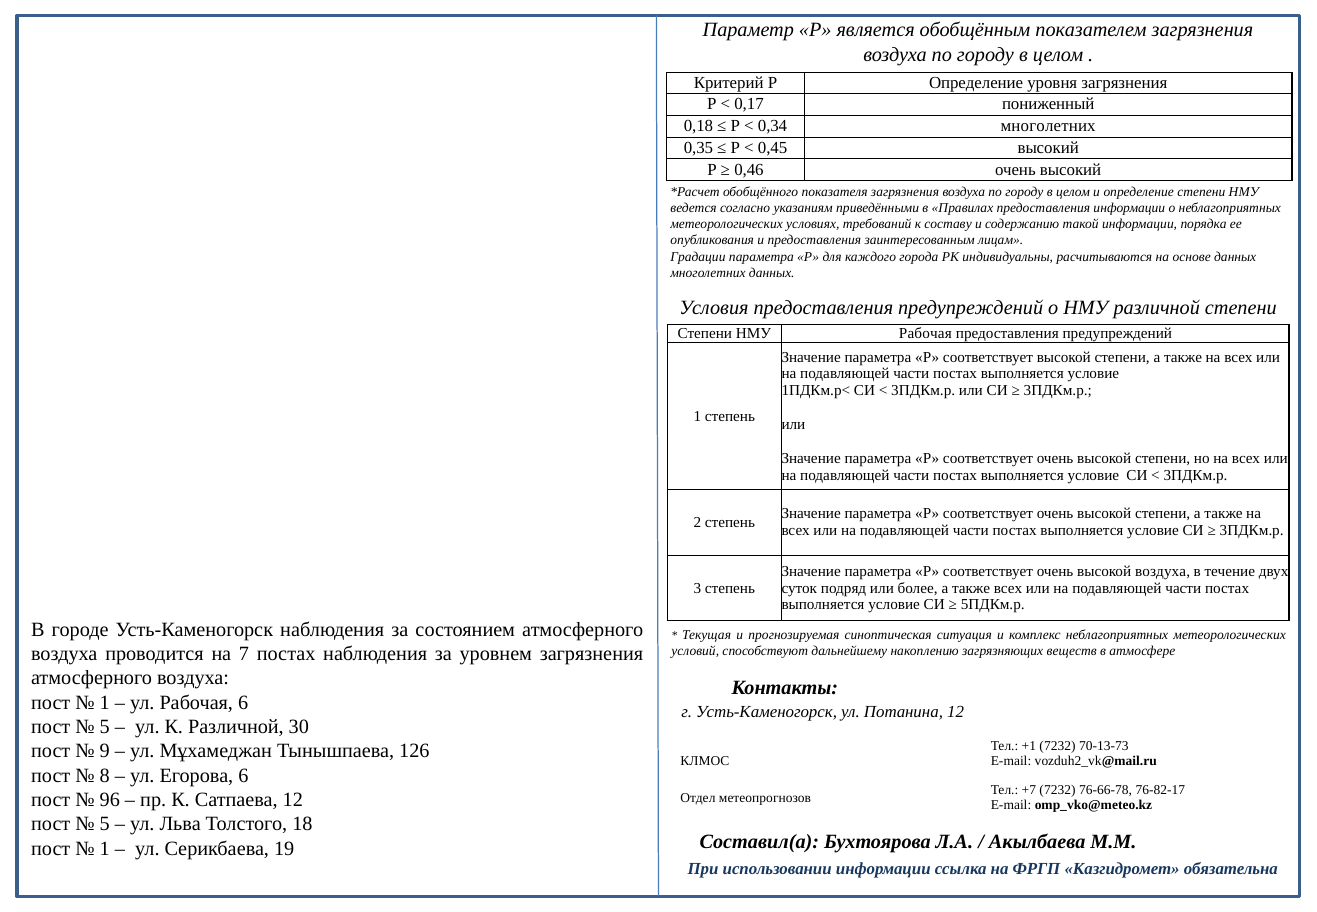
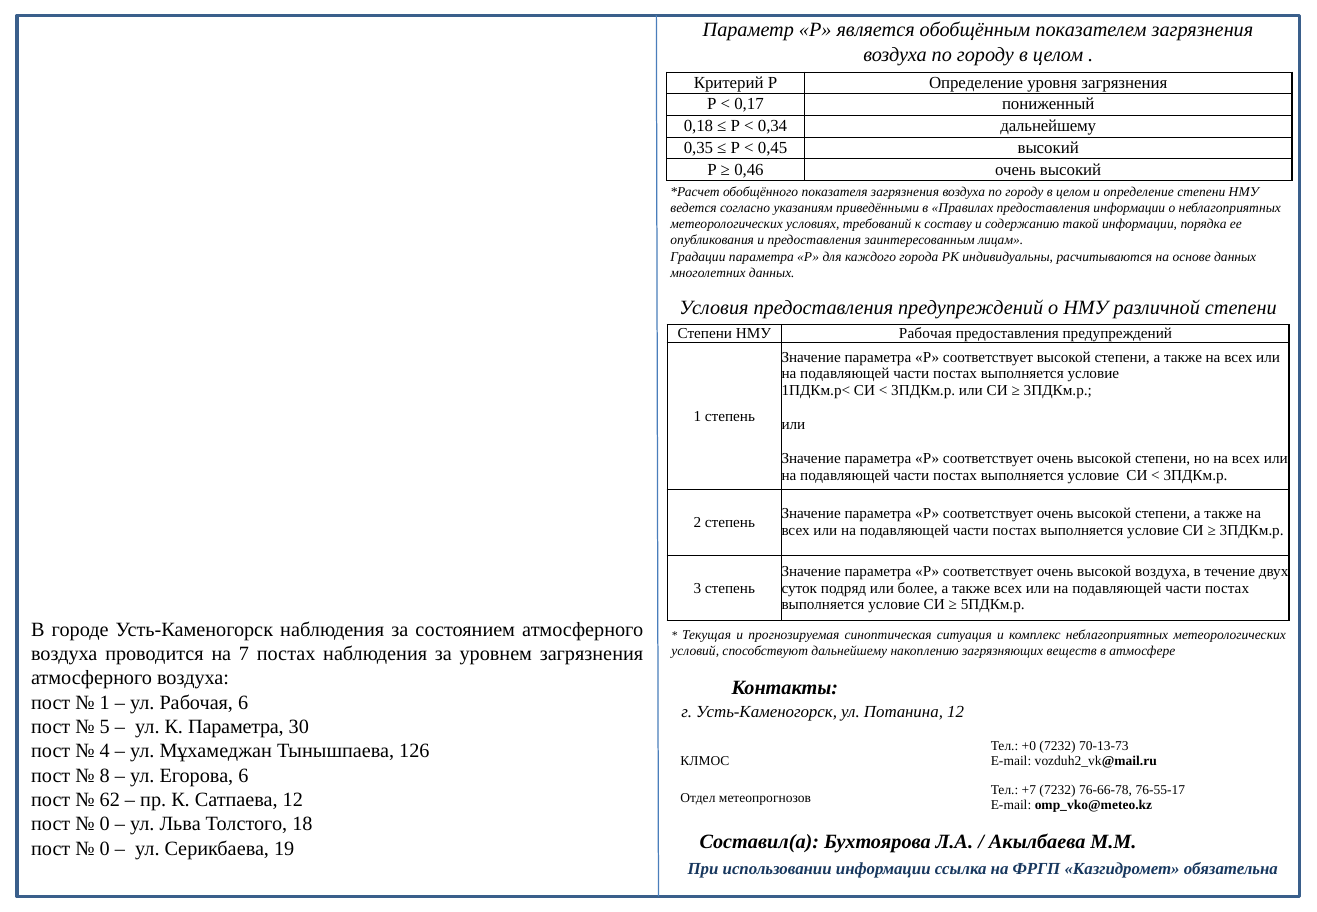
0,34 многолетних: многолетних -> дальнейшему
К Различной: Различной -> Параметра
+1: +1 -> +0
9: 9 -> 4
76-82-17: 76-82-17 -> 76-55-17
96: 96 -> 62
5 at (105, 824): 5 -> 0
1 at (105, 848): 1 -> 0
